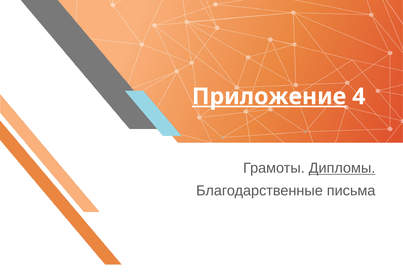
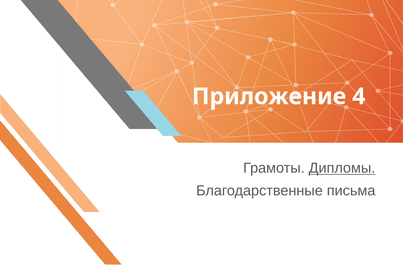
Приложение underline: present -> none
